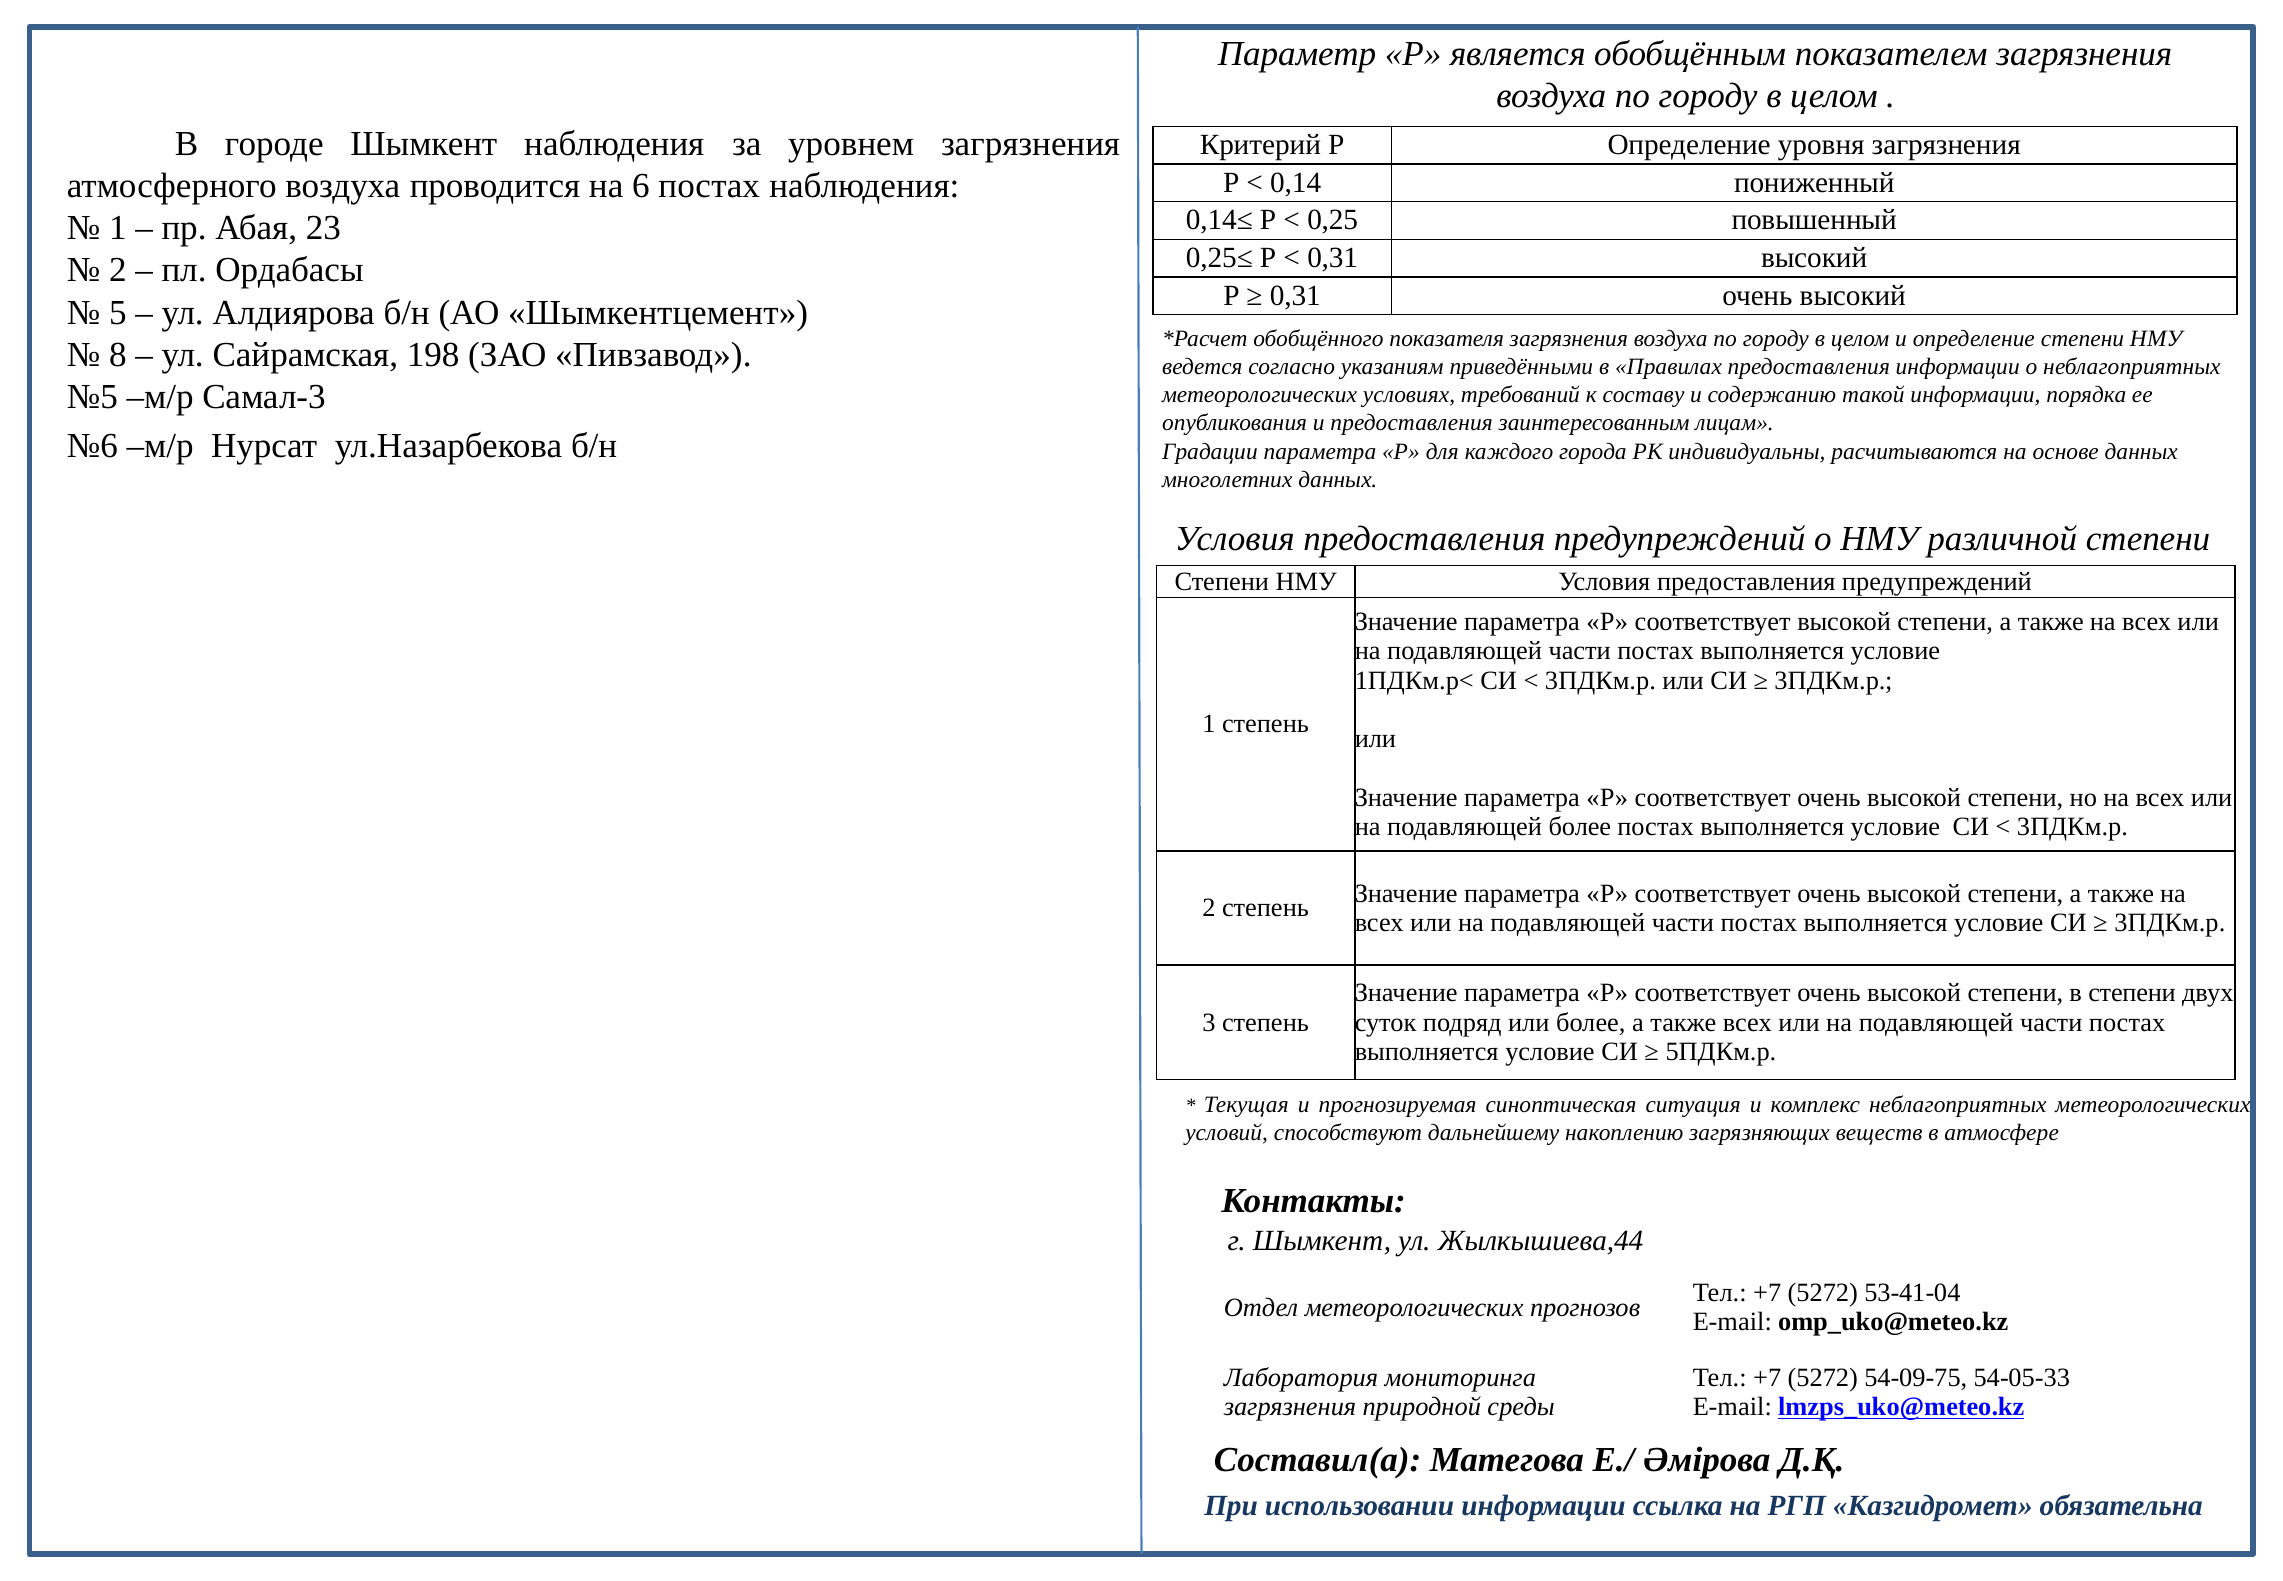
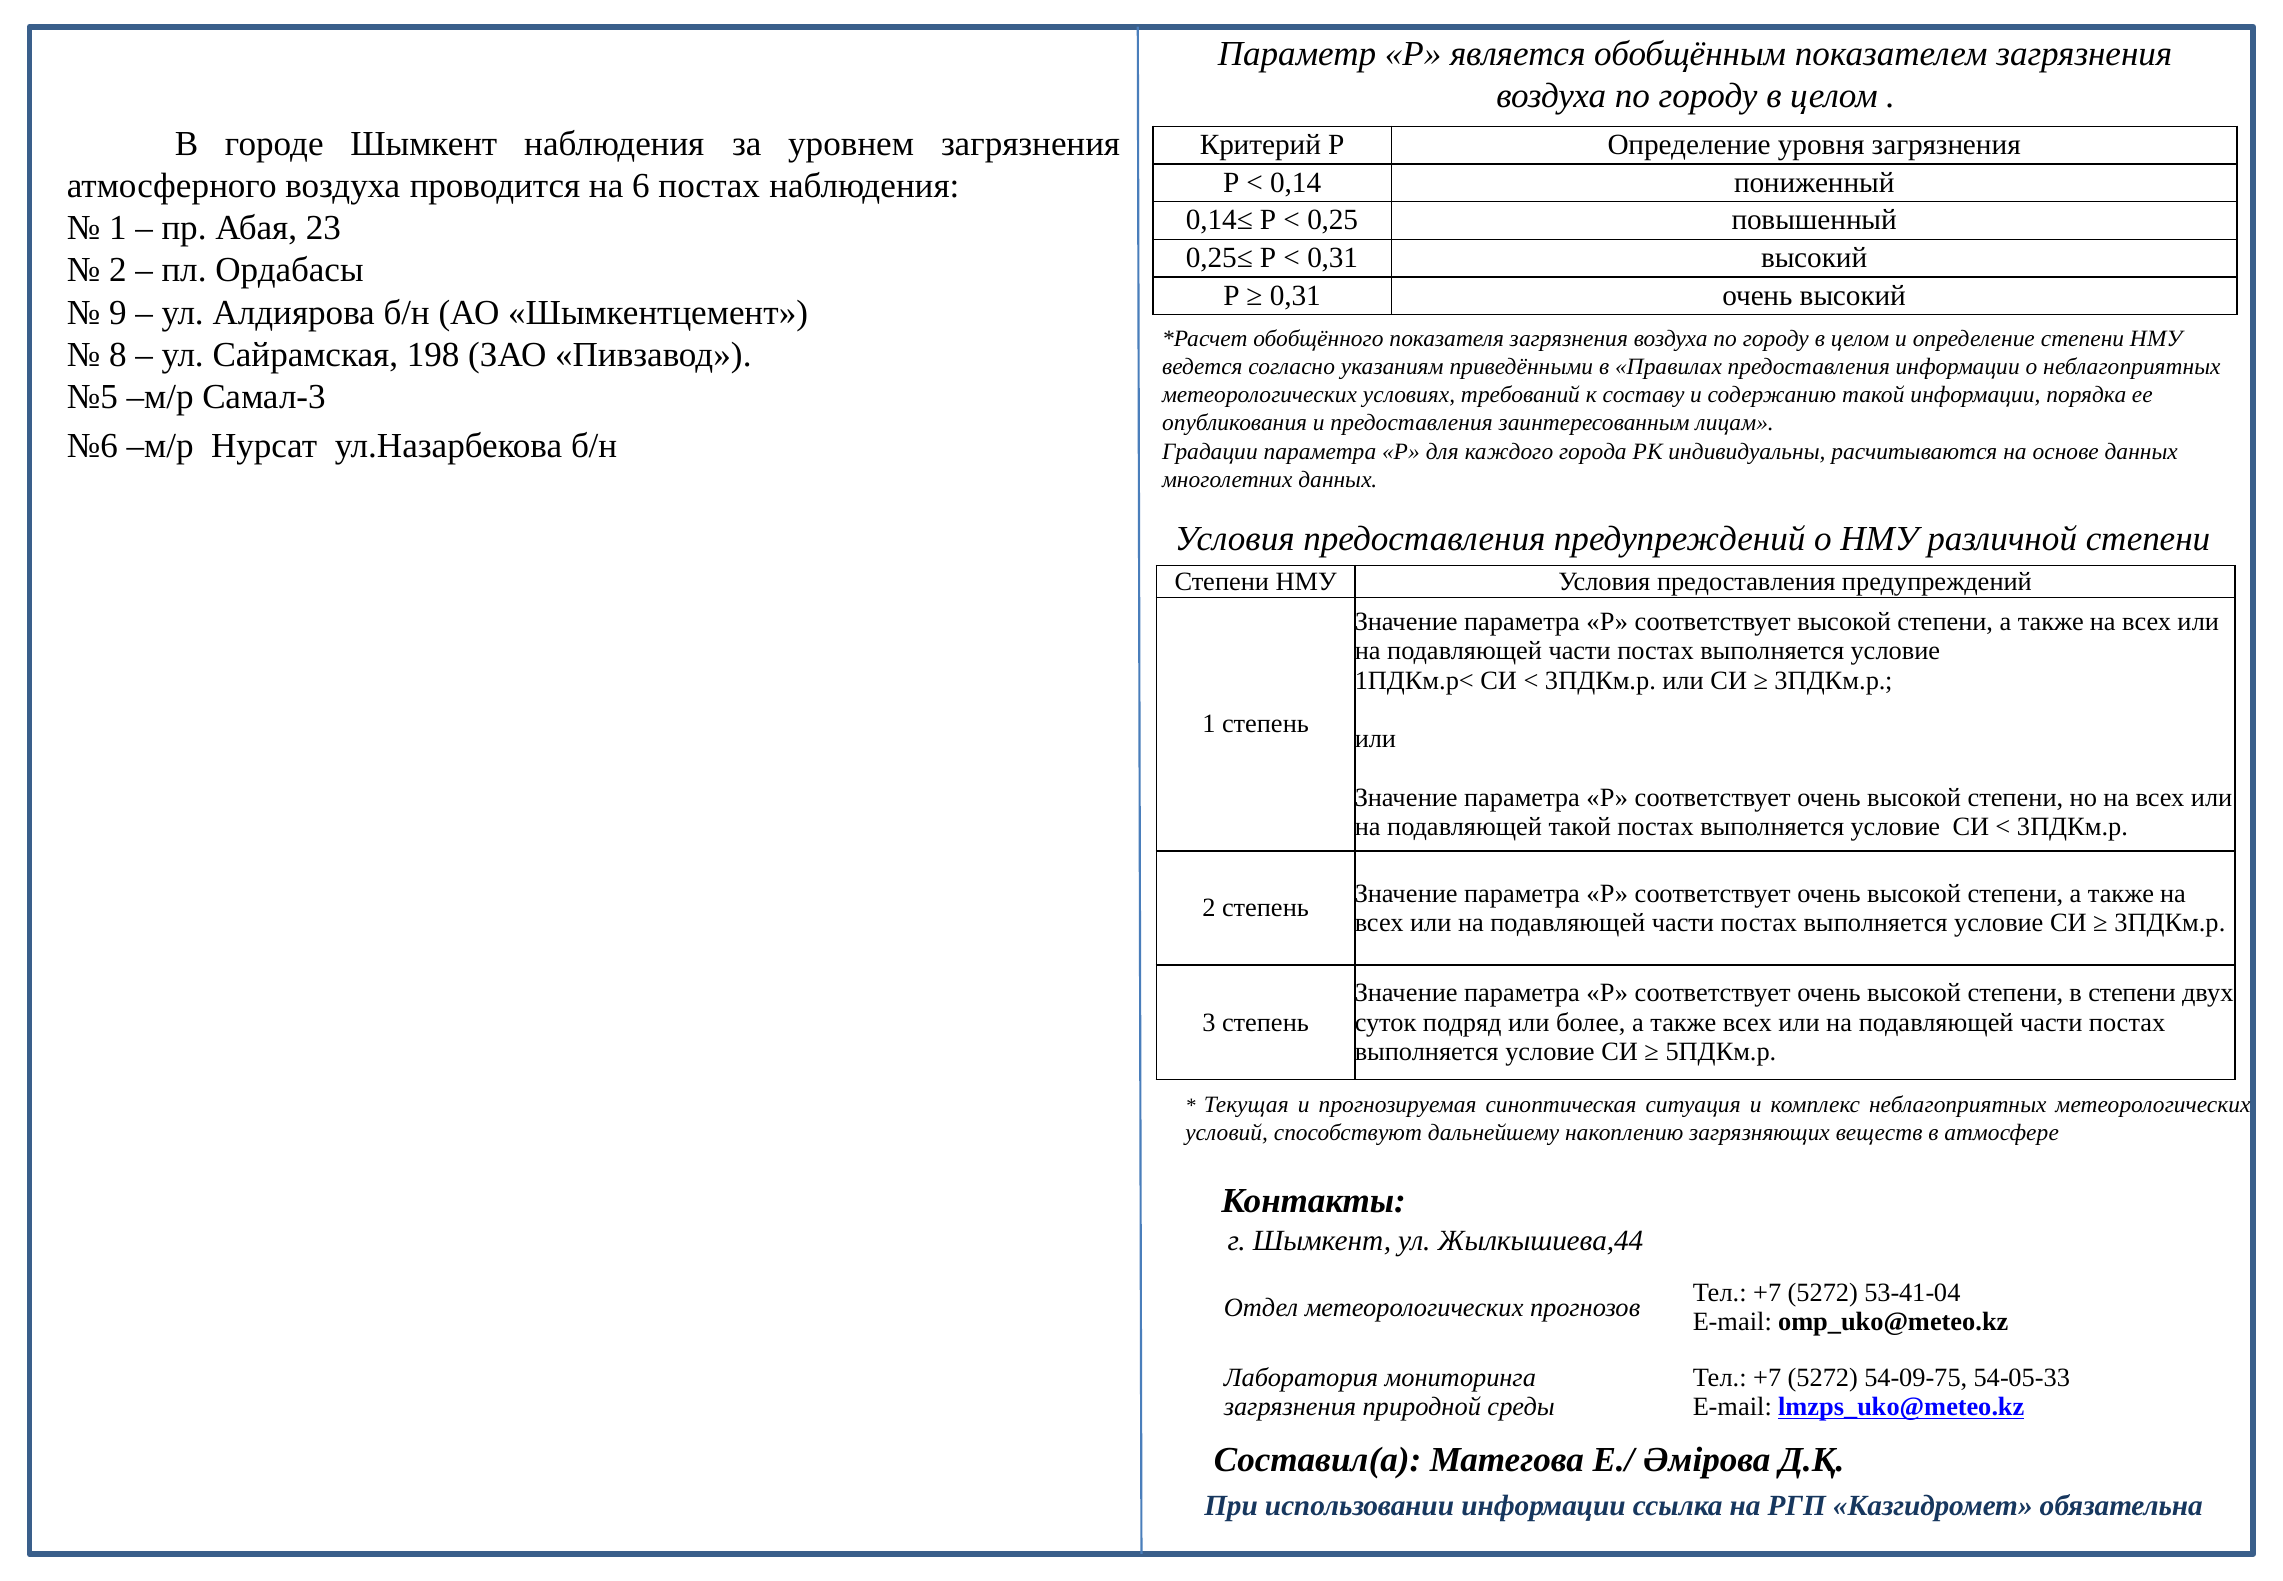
5: 5 -> 9
подавляющей более: более -> такой
